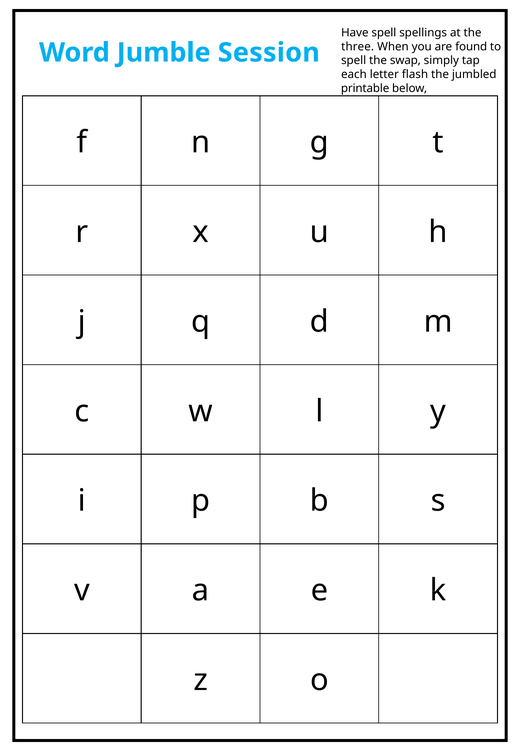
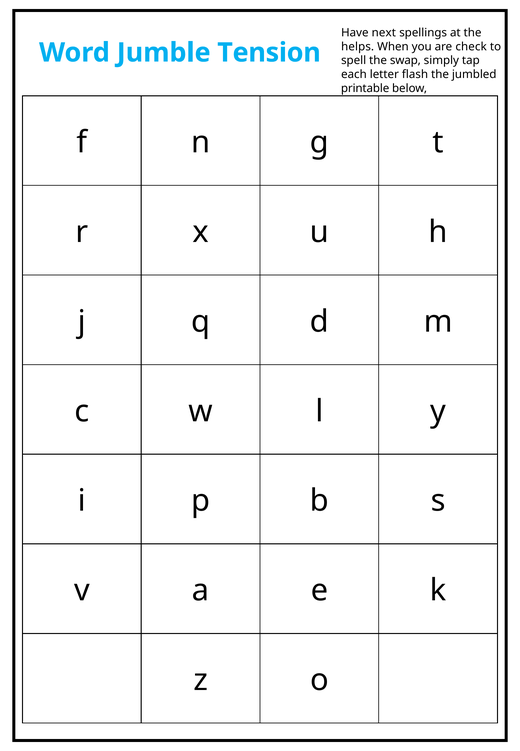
Have spell: spell -> next
three: three -> helps
found: found -> check
Session: Session -> Tension
